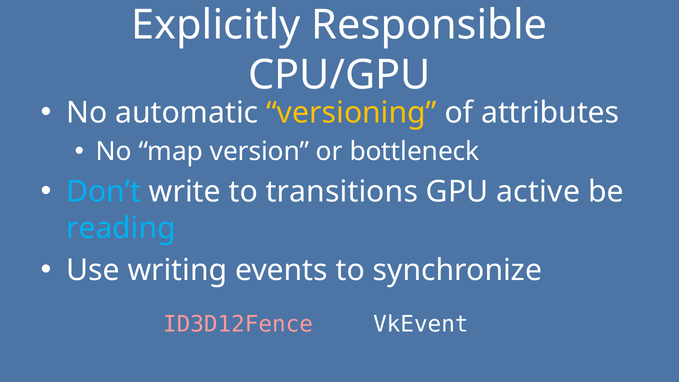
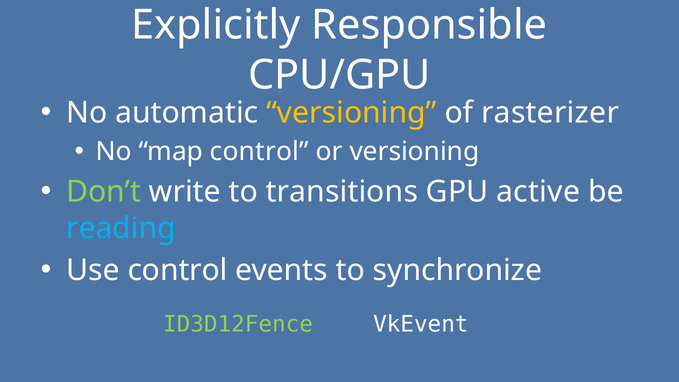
attributes: attributes -> rasterizer
map version: version -> control
or bottleneck: bottleneck -> versioning
Don’t colour: light blue -> light green
Use writing: writing -> control
ID3D12Fence colour: pink -> light green
